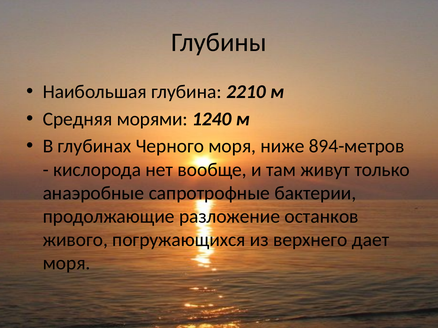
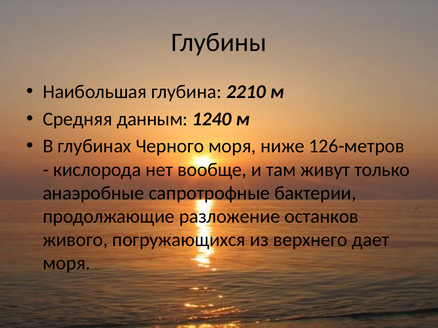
морями: морями -> данным
894-метров: 894-метров -> 126-метров
